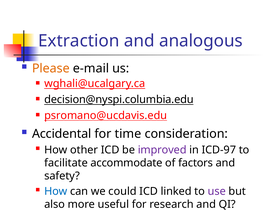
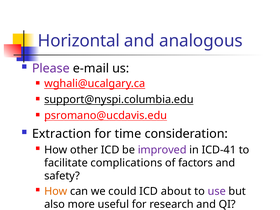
Extraction: Extraction -> Horizontal
Please colour: orange -> purple
decision@nyspi.columbia.edu: decision@nyspi.columbia.edu -> support@nyspi.columbia.edu
Accidental: Accidental -> Extraction
ICD-97: ICD-97 -> ICD-41
accommodate: accommodate -> complications
How at (56, 191) colour: blue -> orange
linked: linked -> about
